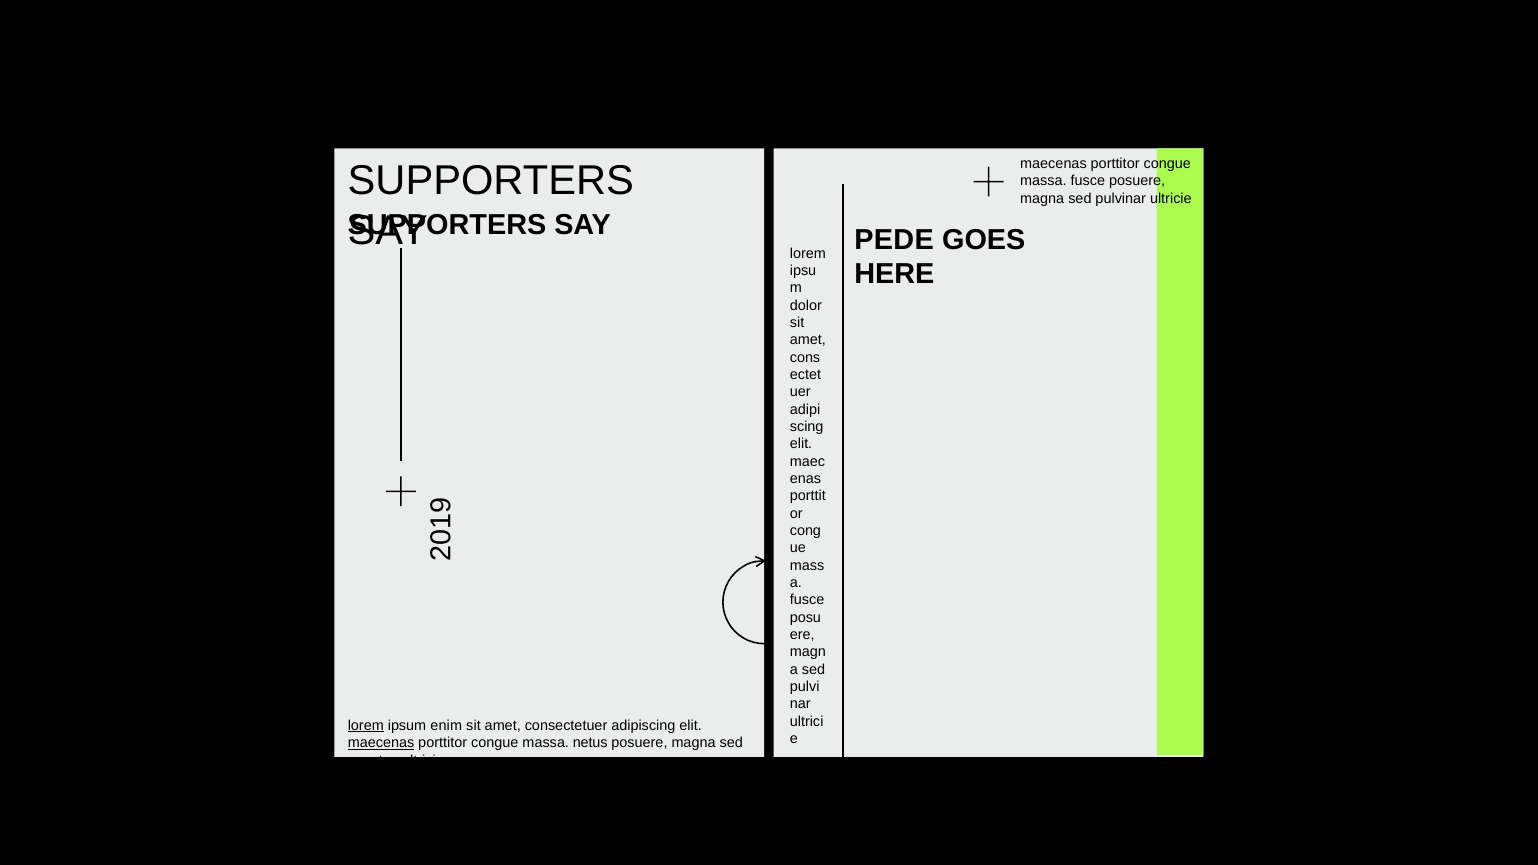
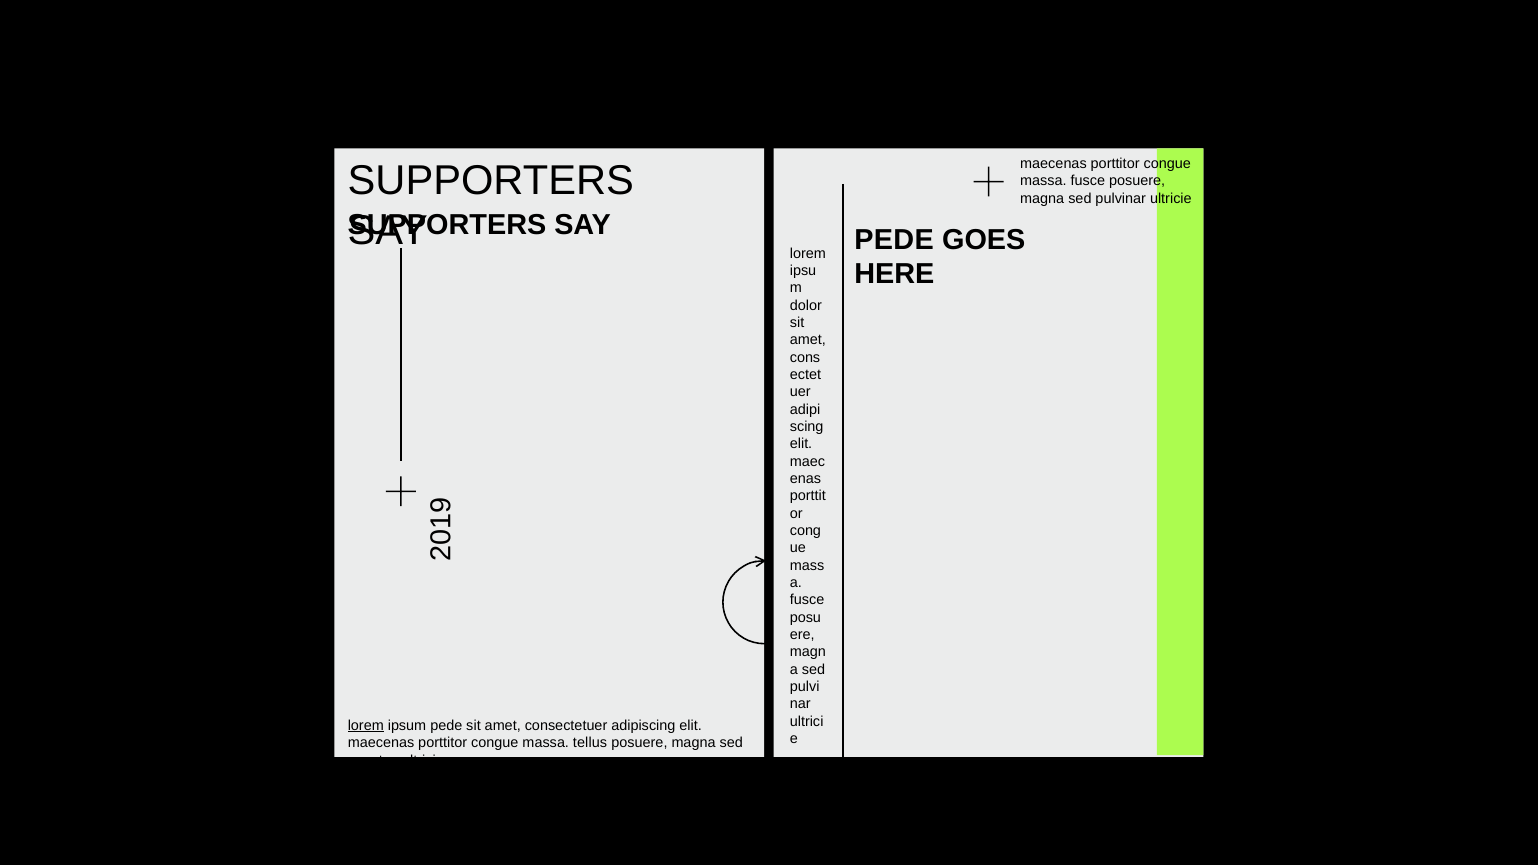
ipsum enim: enim -> pede
maecenas at (381, 743) underline: present -> none
netus: netus -> tellus
